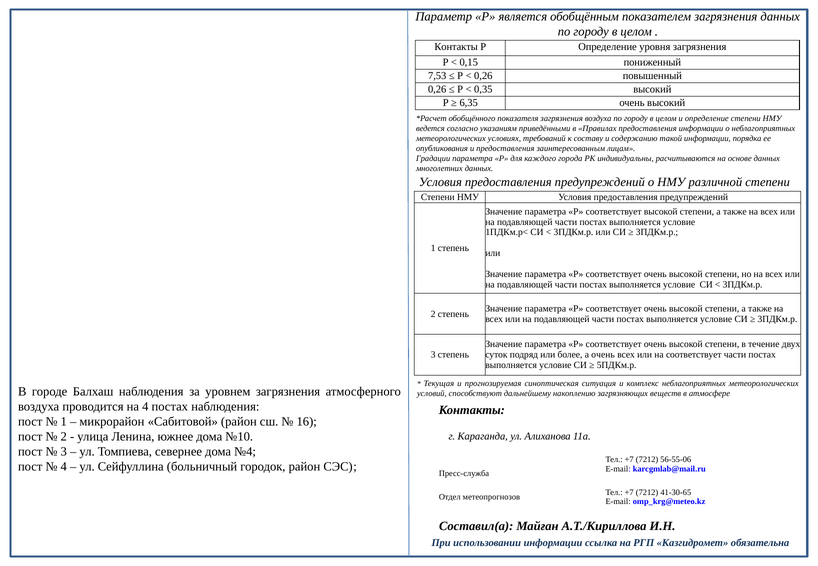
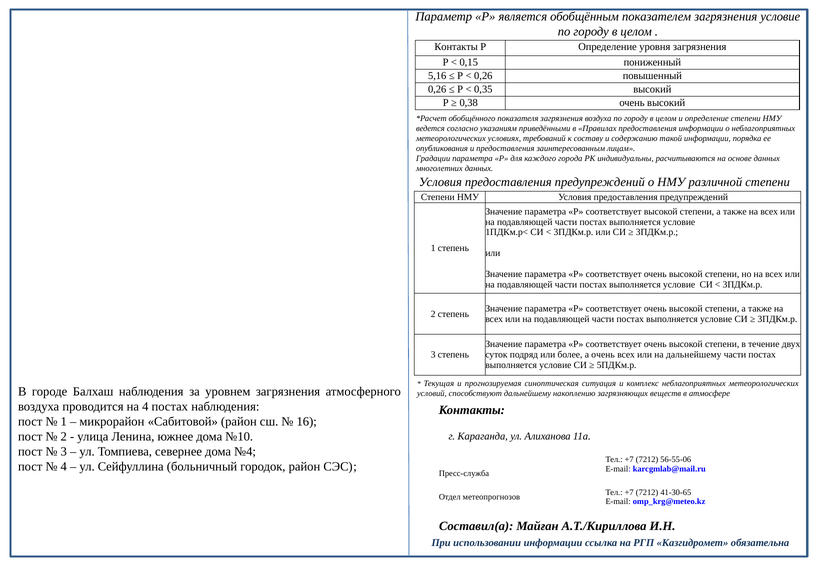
загрязнения данных: данных -> условие
7,53: 7,53 -> 5,16
6,35: 6,35 -> 0,38
на соответствует: соответствует -> дальнейшему
